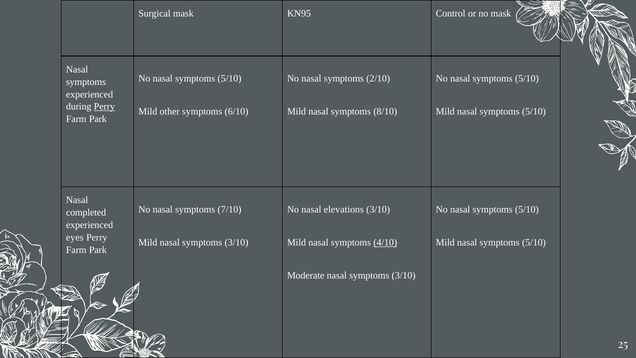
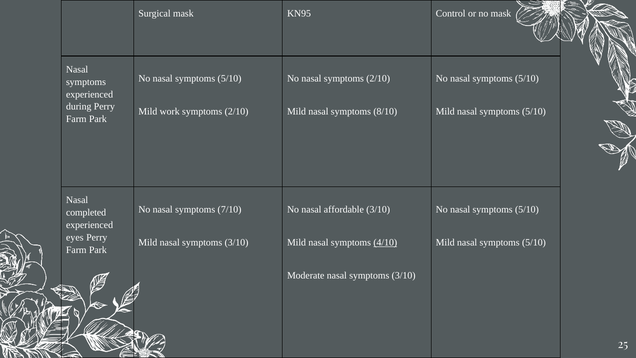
Perry at (104, 107) underline: present -> none
other: other -> work
6/10 at (237, 111): 6/10 -> 2/10
elevations: elevations -> affordable
